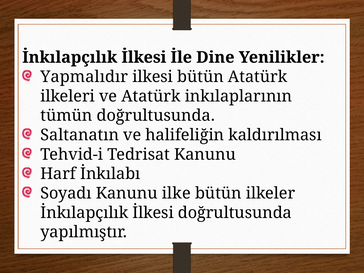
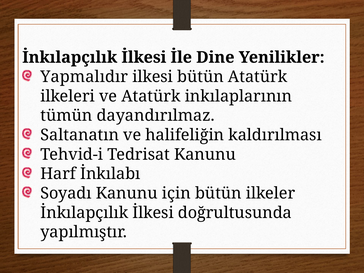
tümün doğrultusunda: doğrultusunda -> dayandırılmaz
ilke: ilke -> için
